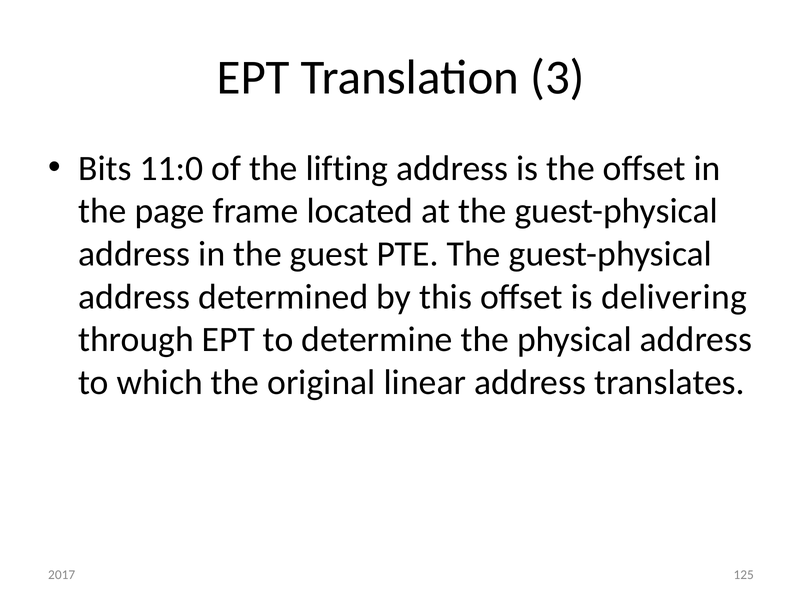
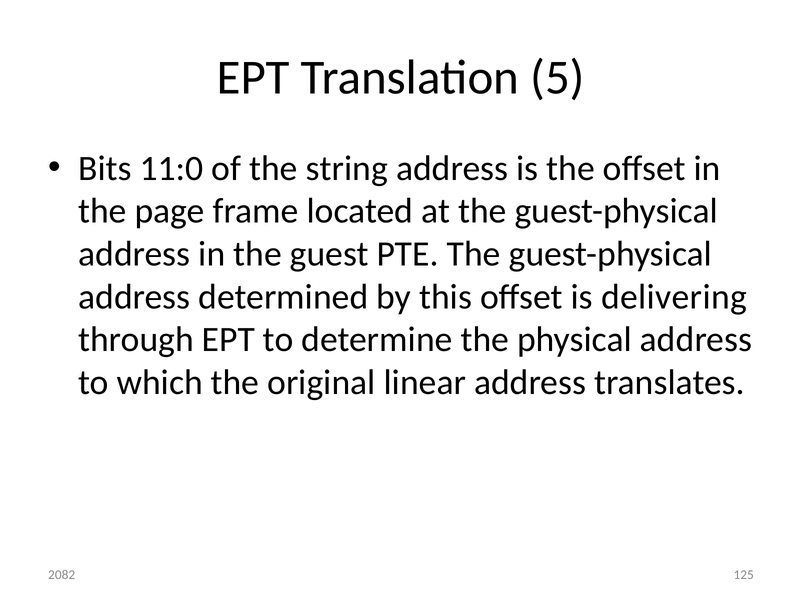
3: 3 -> 5
lifting: lifting -> string
2017: 2017 -> 2082
